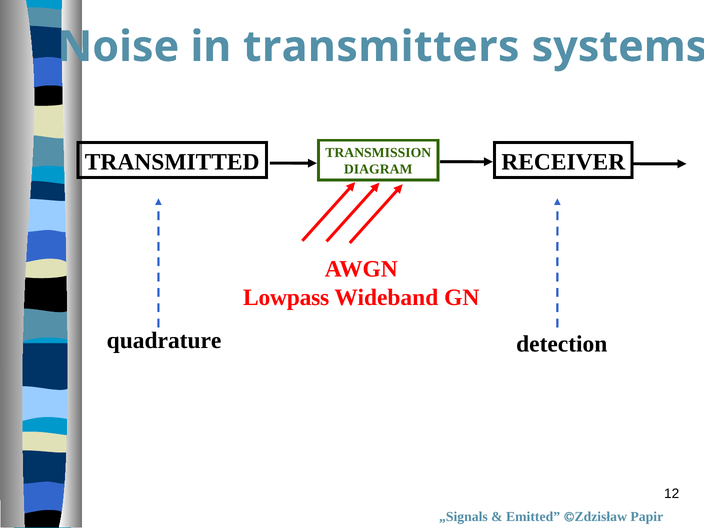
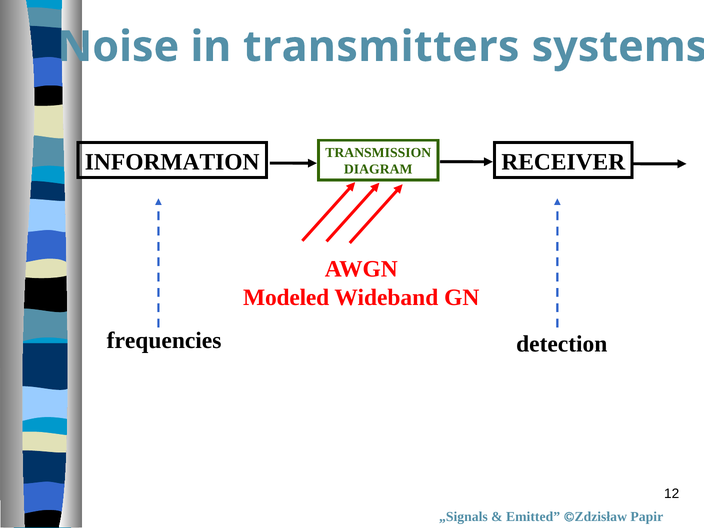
TRANSMITTED: TRANSMITTED -> INFORMATION
Lowpass: Lowpass -> Modeled
quadrature: quadrature -> frequencies
